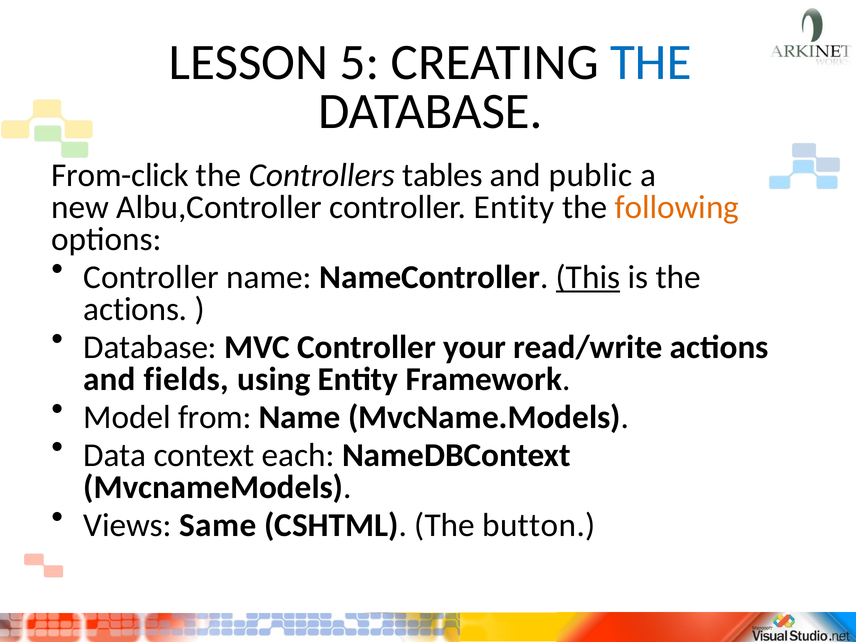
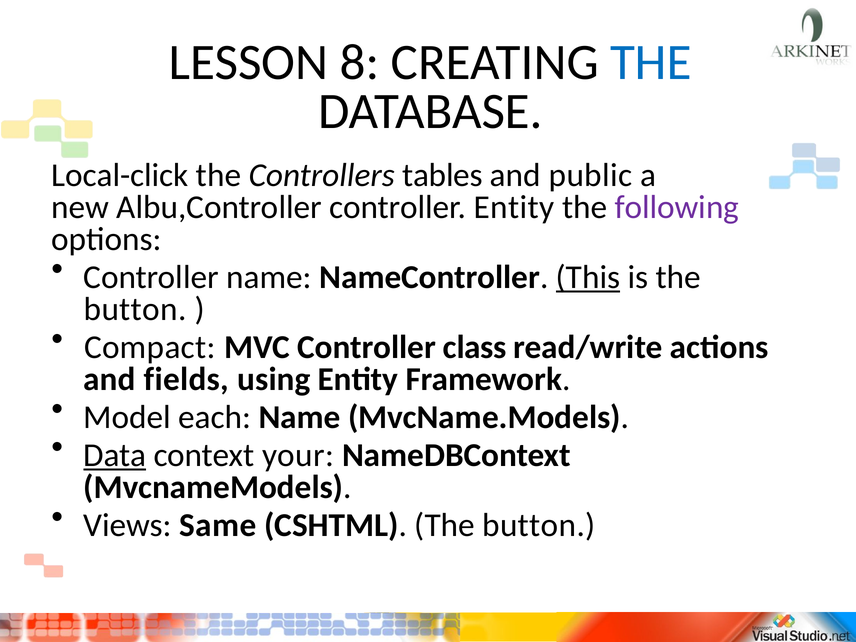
5: 5 -> 8
From-click: From-click -> Local-click
following colour: orange -> purple
actions at (135, 309): actions -> button
Database at (150, 347): Database -> Compact
your: your -> class
from: from -> each
Data underline: none -> present
each: each -> your
